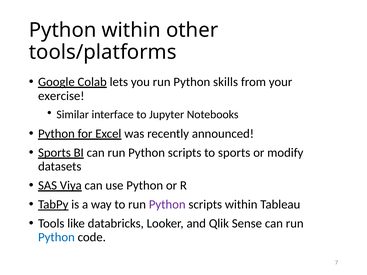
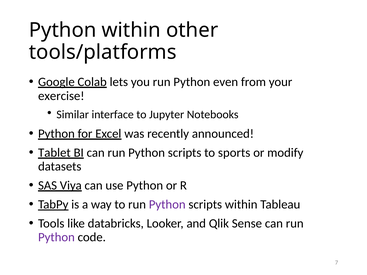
skills: skills -> even
Sports at (54, 153): Sports -> Tablet
Python at (56, 237) colour: blue -> purple
